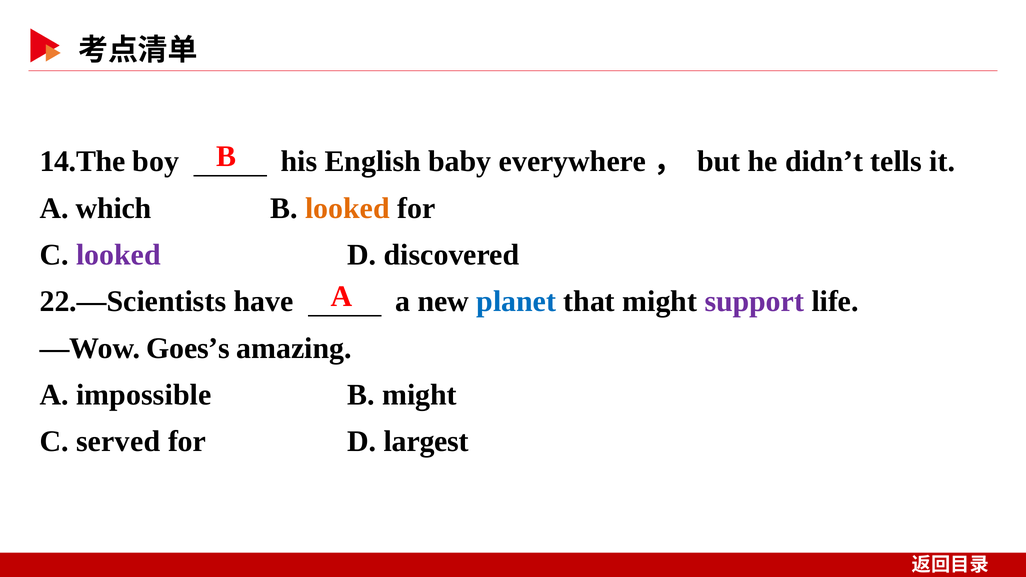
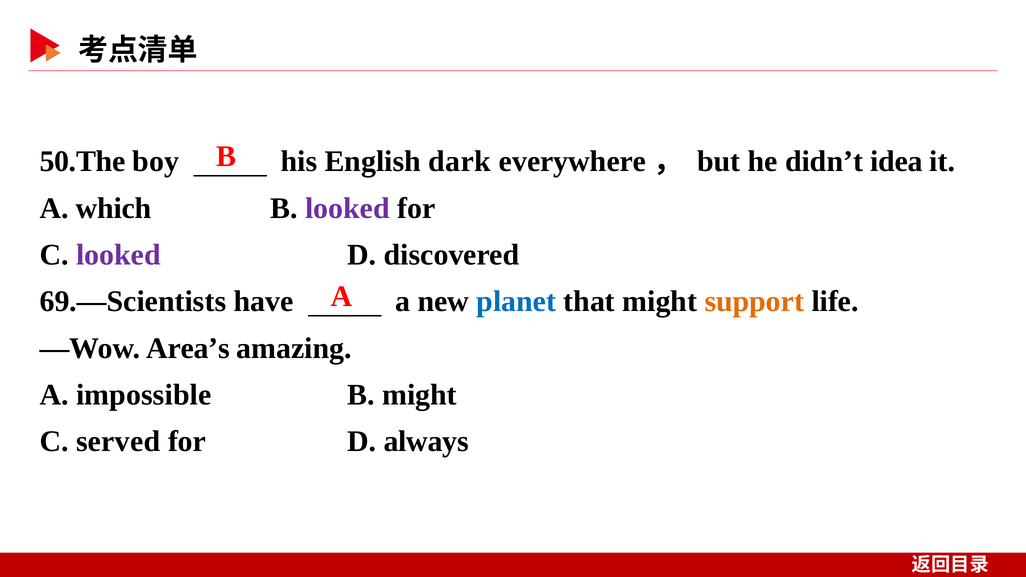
14.The: 14.The -> 50.The
baby: baby -> dark
tells: tells -> idea
looked at (348, 208) colour: orange -> purple
22.—Scientists: 22.—Scientists -> 69.—Scientists
support colour: purple -> orange
Goes’s: Goes’s -> Area’s
largest: largest -> always
